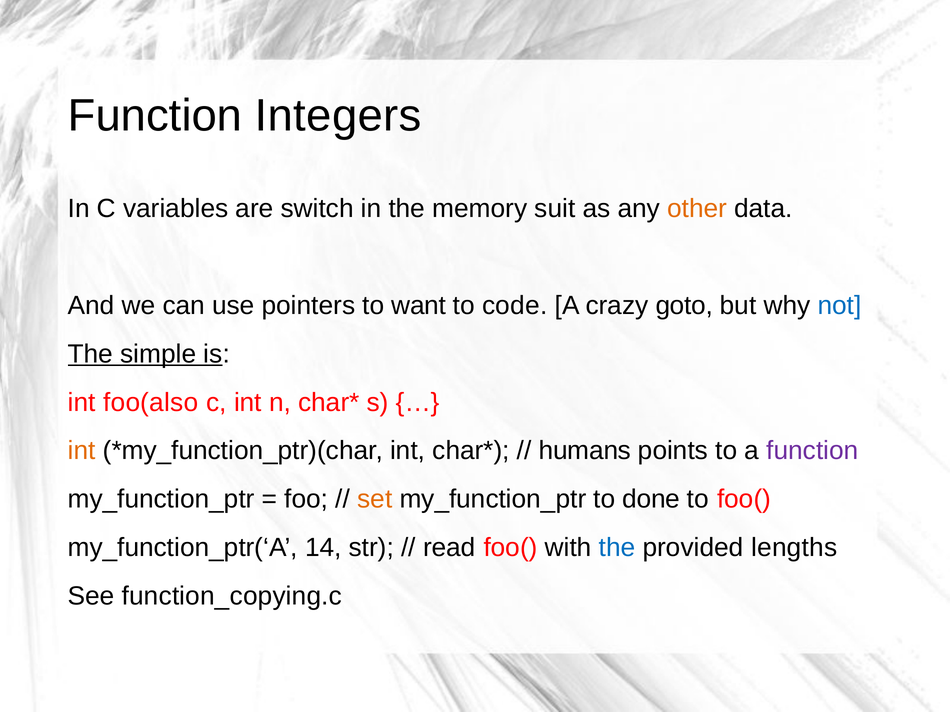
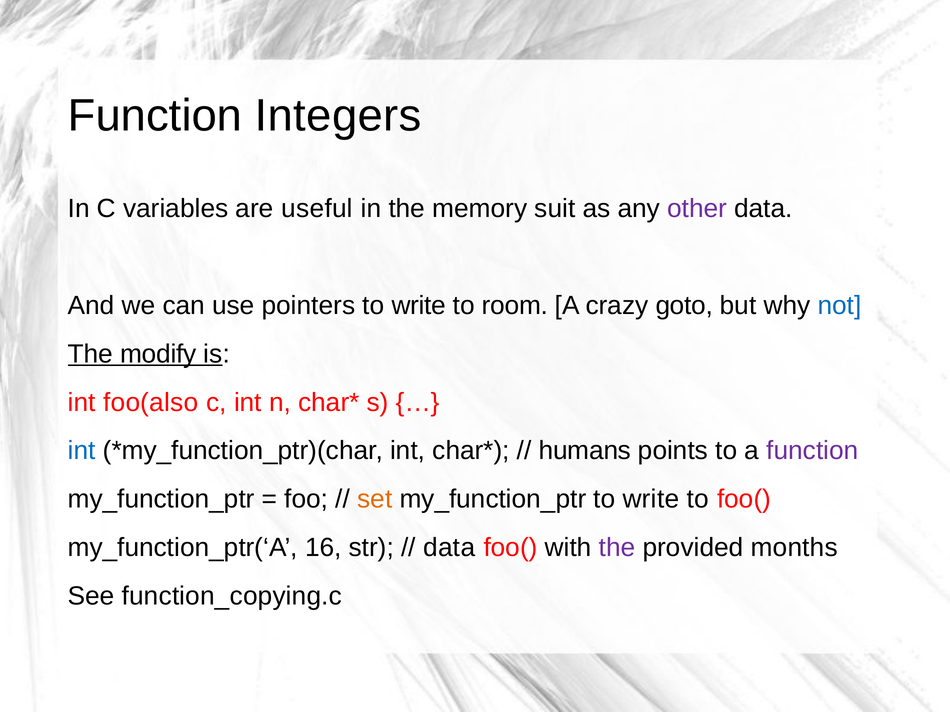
switch: switch -> useful
other colour: orange -> purple
pointers to want: want -> write
code: code -> room
simple: simple -> modify
int at (82, 451) colour: orange -> blue
my_function_ptr to done: done -> write
14: 14 -> 16
read at (449, 548): read -> data
the at (617, 548) colour: blue -> purple
lengths: lengths -> months
